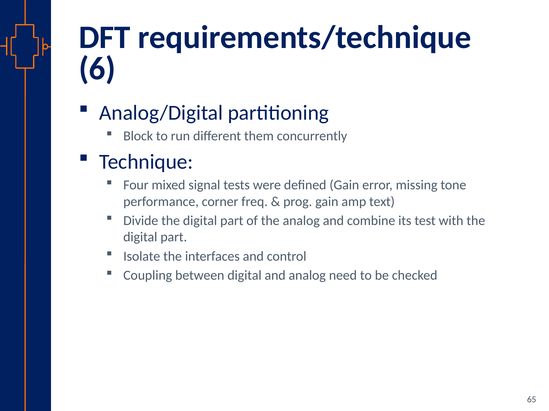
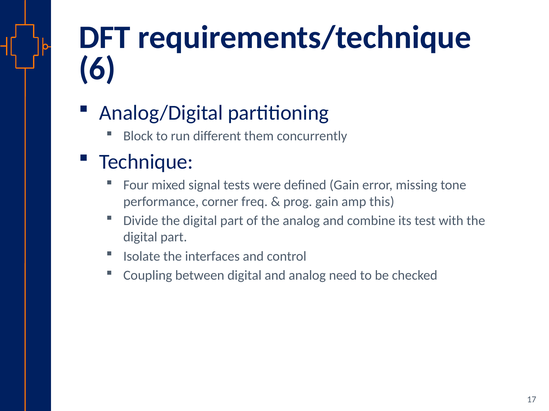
text: text -> this
65: 65 -> 17
